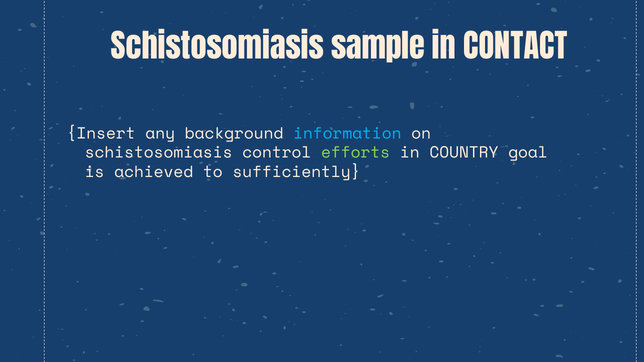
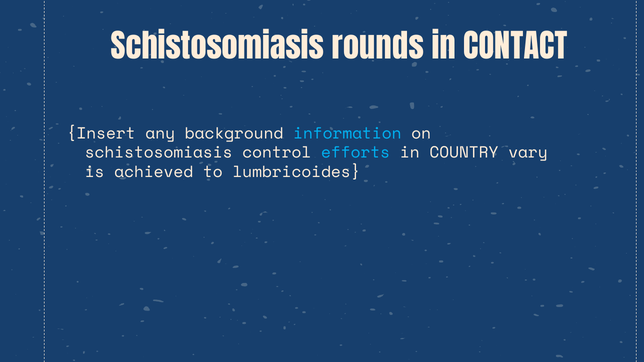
sample: sample -> rounds
efforts colour: light green -> light blue
goal: goal -> vary
sufficiently: sufficiently -> lumbricoides
